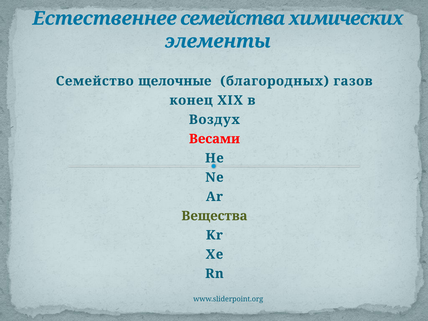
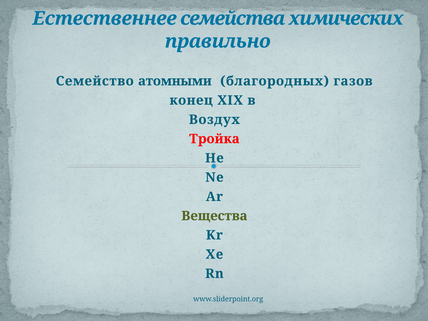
элементы: элементы -> правильно
щелочные: щелочные -> атомными
Весами: Весами -> Тройка
